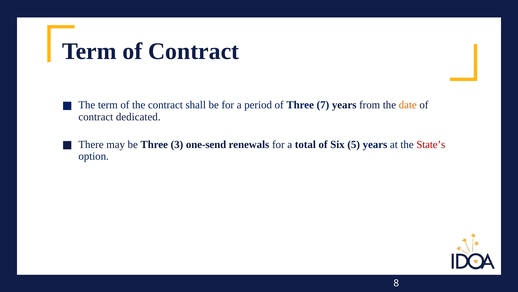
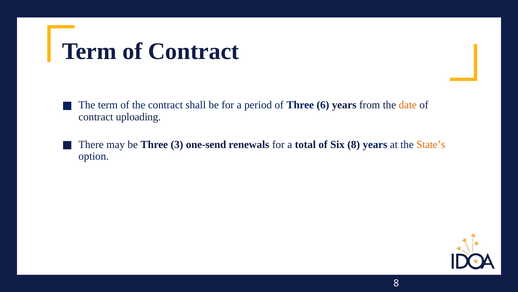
7: 7 -> 6
dedicated: dedicated -> uploading
Six 5: 5 -> 8
State’s colour: red -> orange
